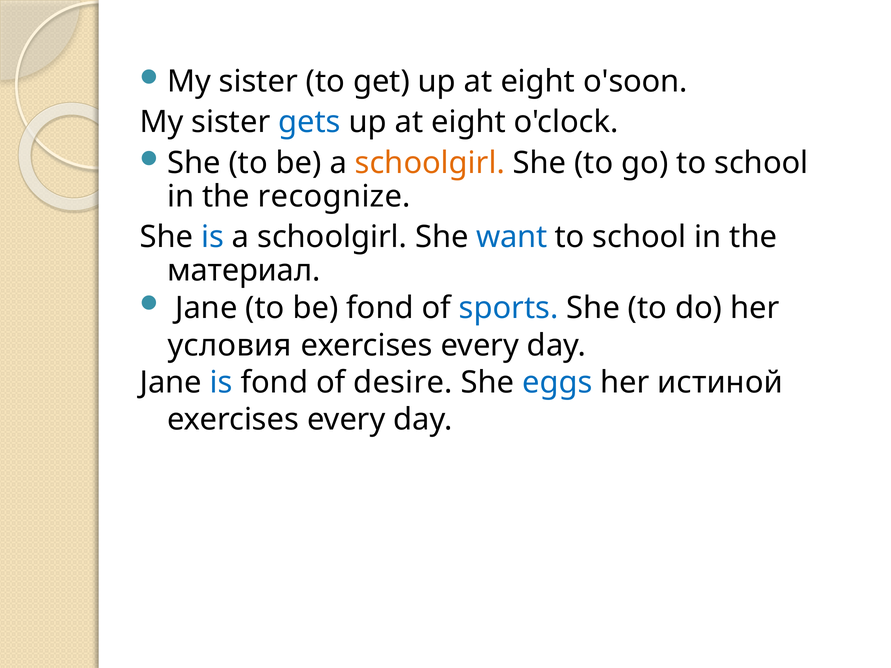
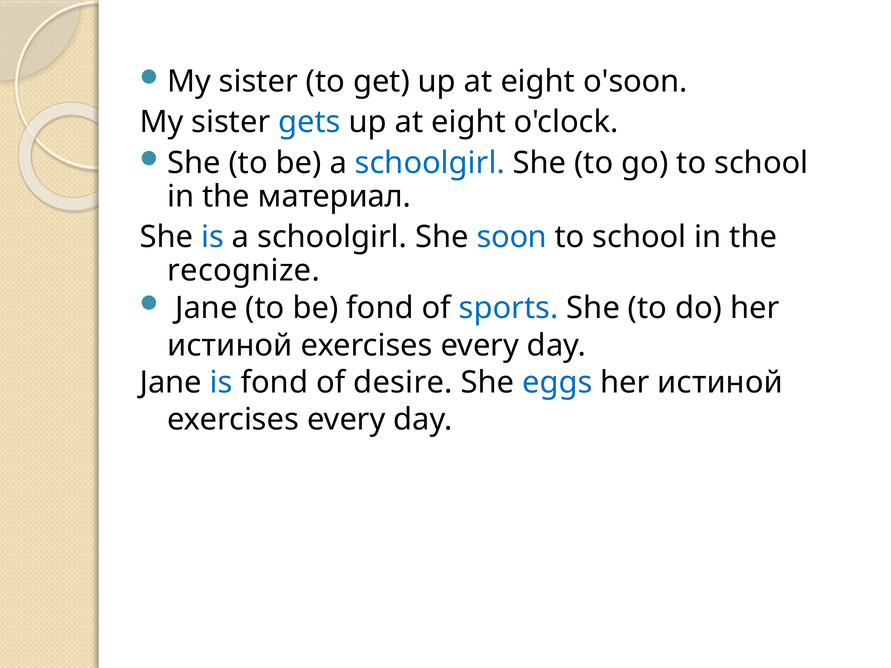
schoolgirl at (430, 163) colour: orange -> blue
recognize: recognize -> материал
want: want -> soon
материал: материал -> recognize
условия at (230, 345): условия -> истиной
